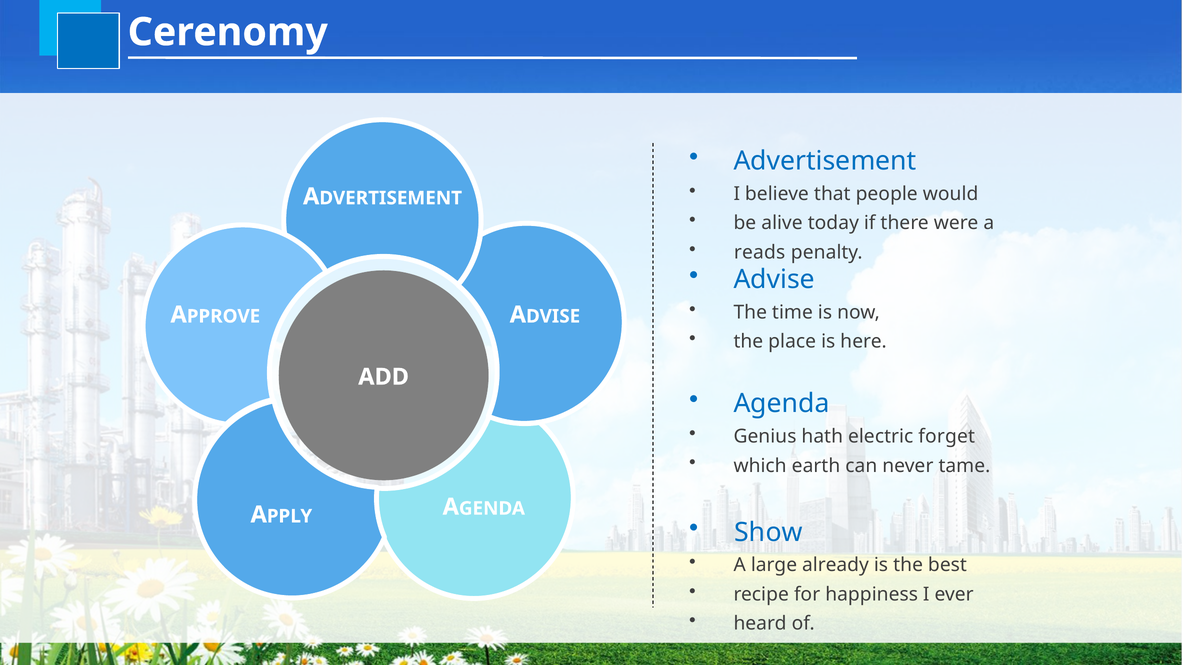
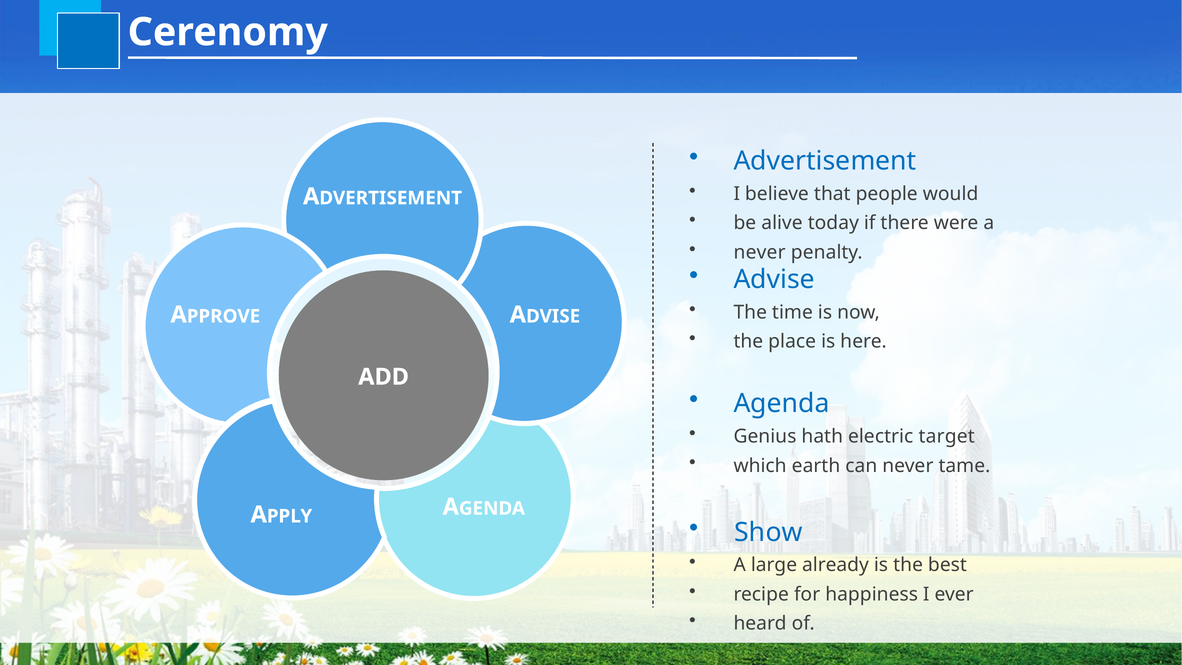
reads at (760, 252): reads -> never
forget: forget -> target
